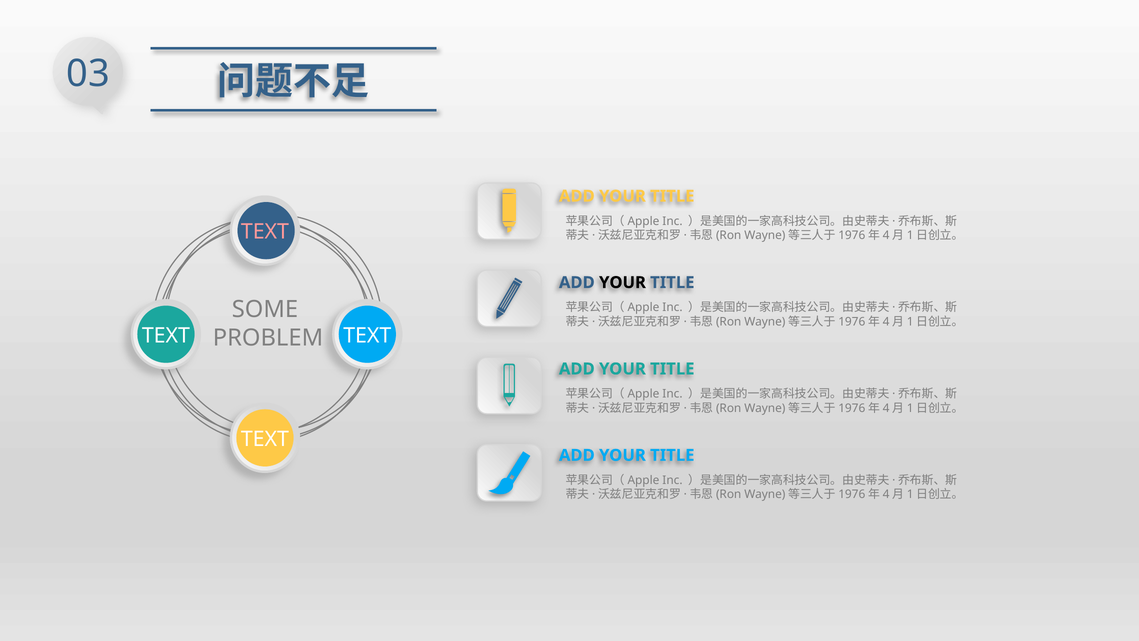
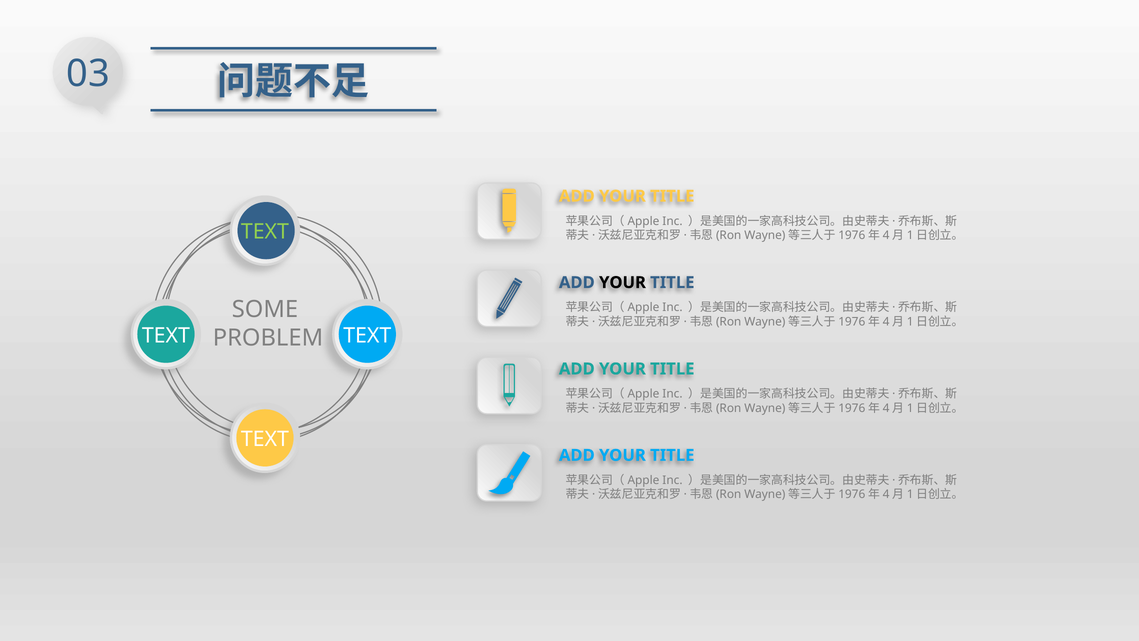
TEXT at (265, 232) colour: pink -> light green
